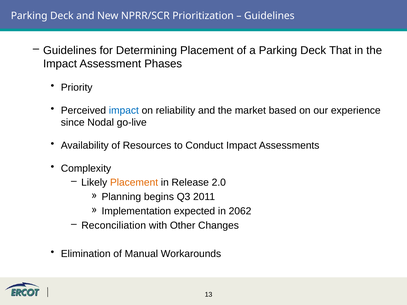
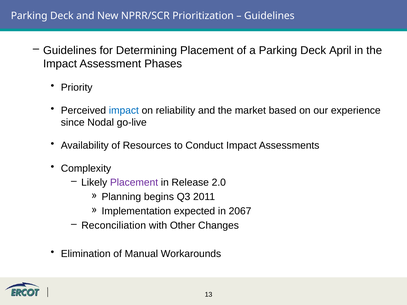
That: That -> April
Placement at (134, 183) colour: orange -> purple
2062: 2062 -> 2067
